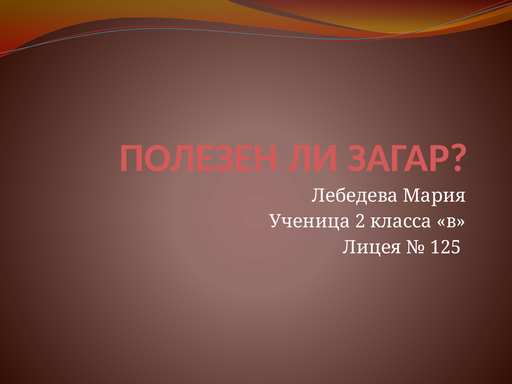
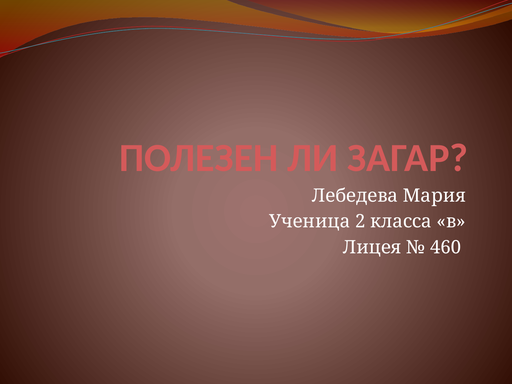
125: 125 -> 460
